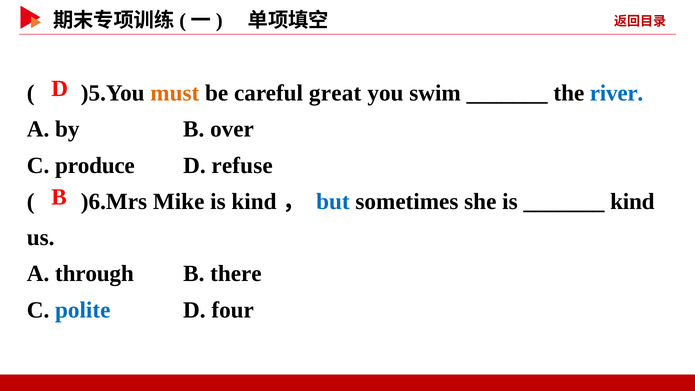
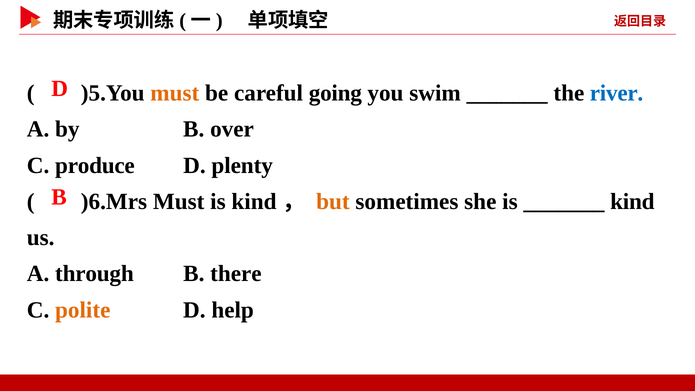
great: great -> going
refuse: refuse -> plenty
)6.Mrs Mike: Mike -> Must
but colour: blue -> orange
polite colour: blue -> orange
four: four -> help
